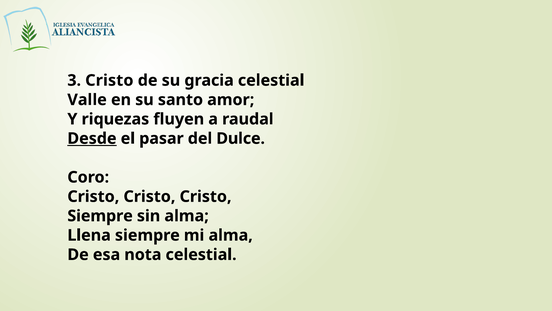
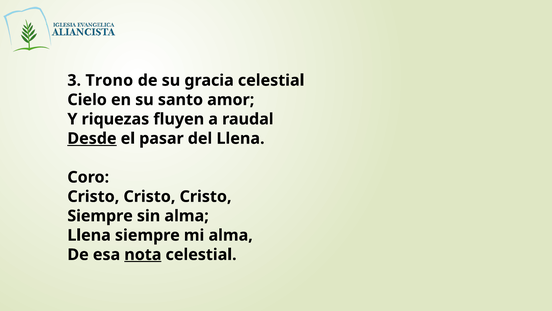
3 Cristo: Cristo -> Trono
Valle: Valle -> Cielo
del Dulce: Dulce -> Llena
nota underline: none -> present
